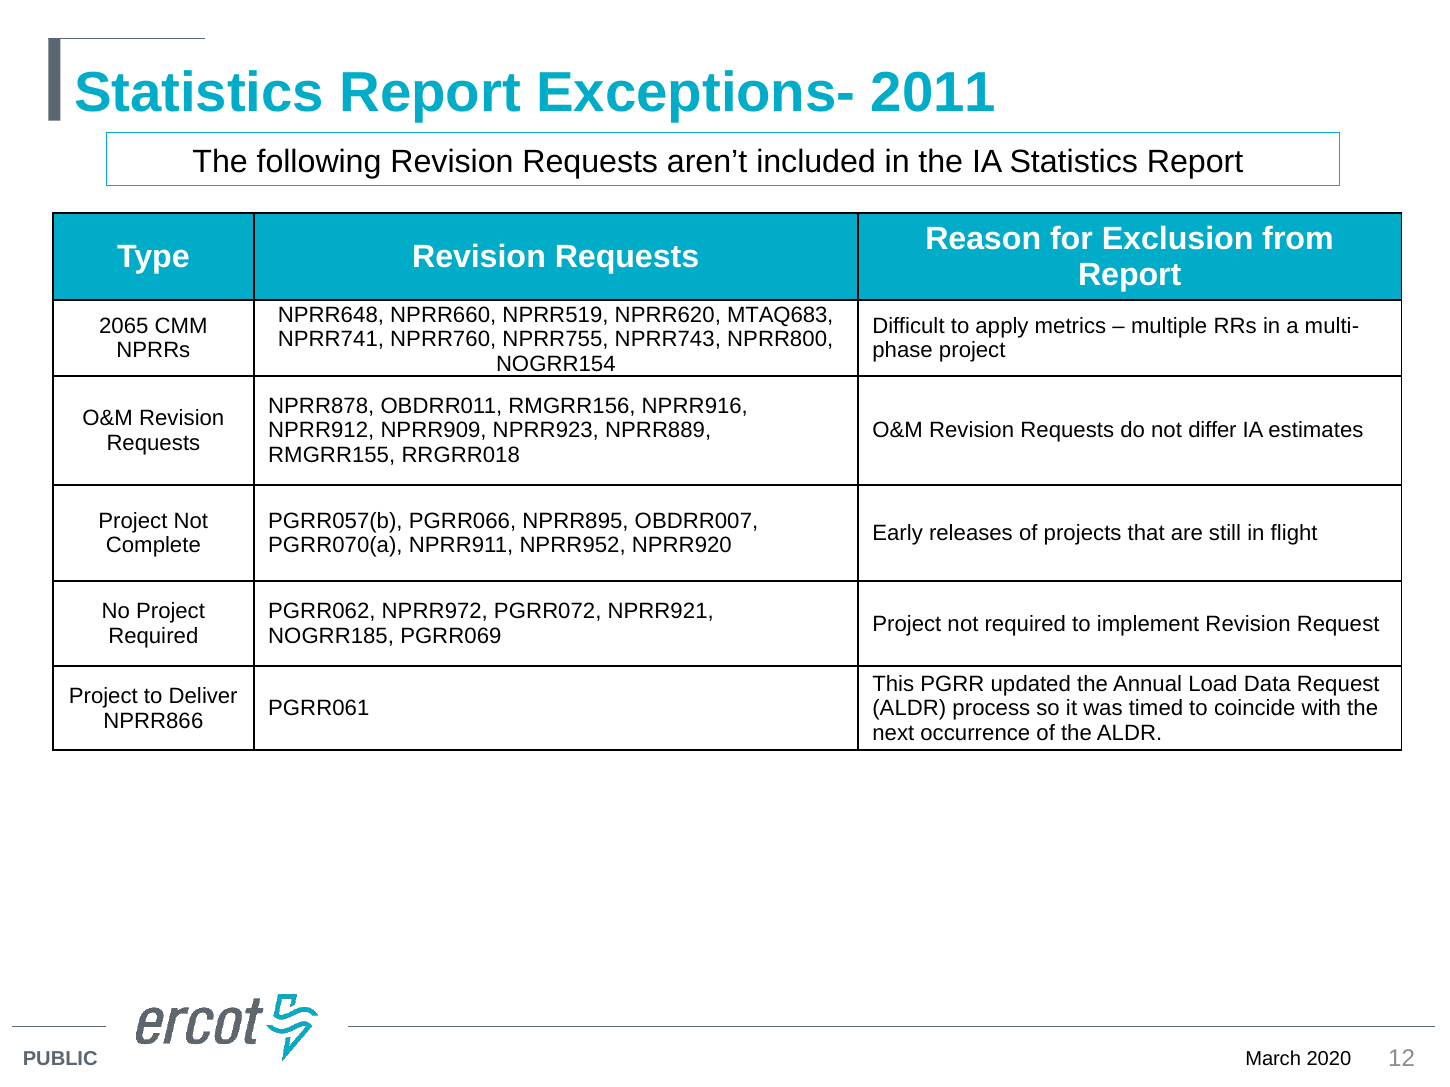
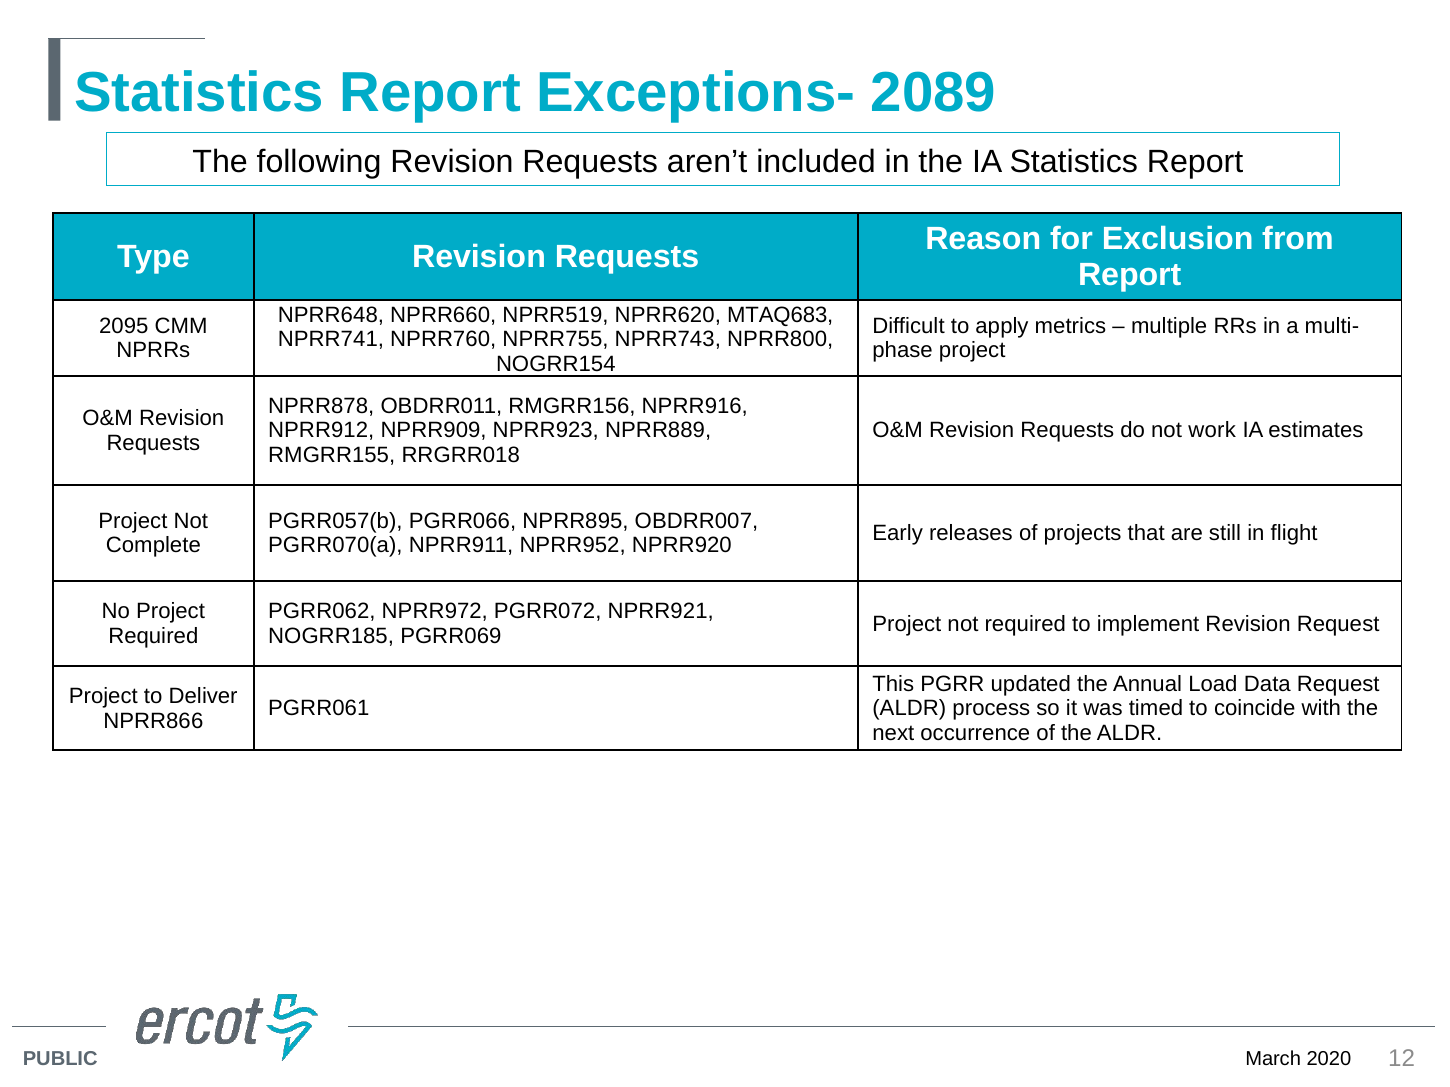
2011: 2011 -> 2089
2065: 2065 -> 2095
differ: differ -> work
